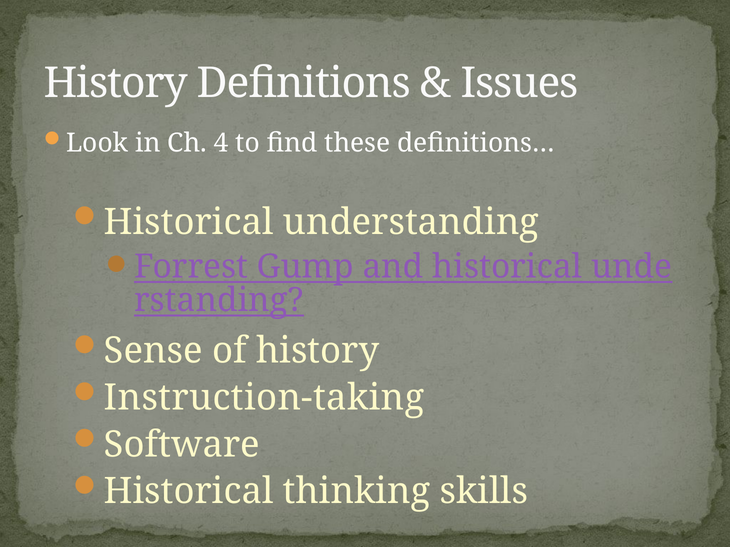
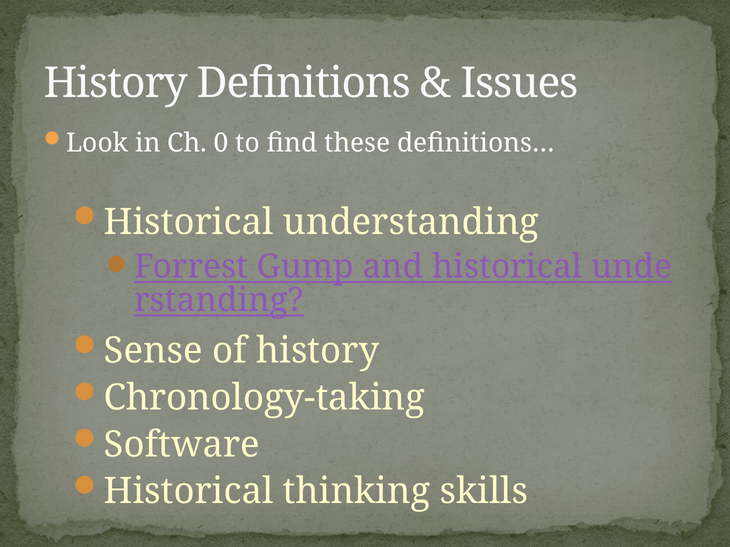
4: 4 -> 0
Instruction-taking: Instruction-taking -> Chronology-taking
